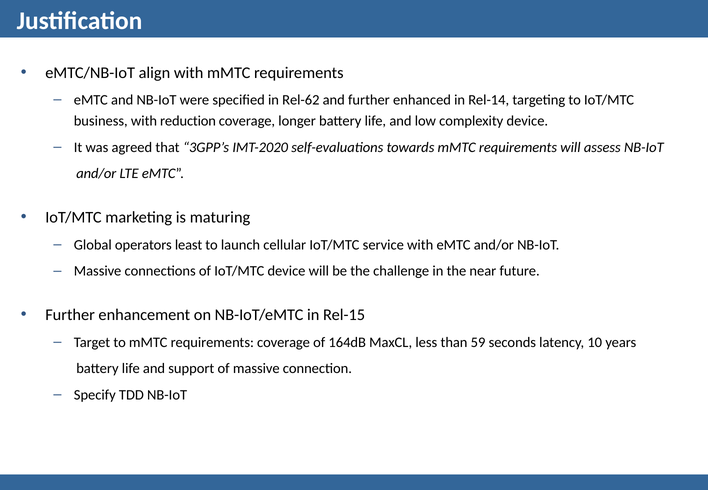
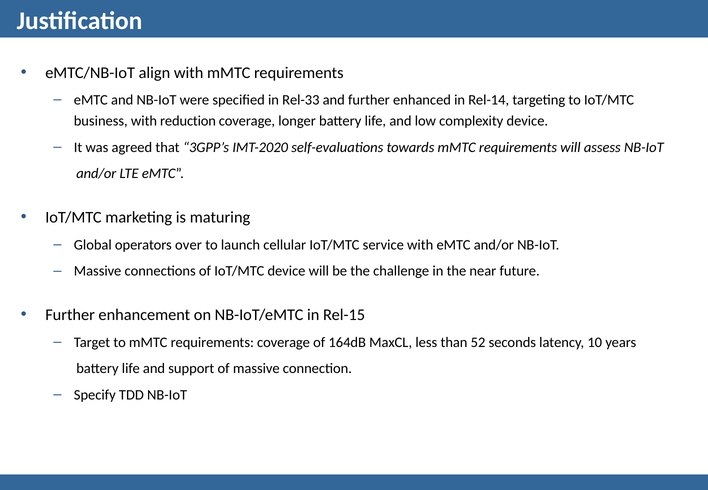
Rel-62: Rel-62 -> Rel-33
least: least -> over
59: 59 -> 52
